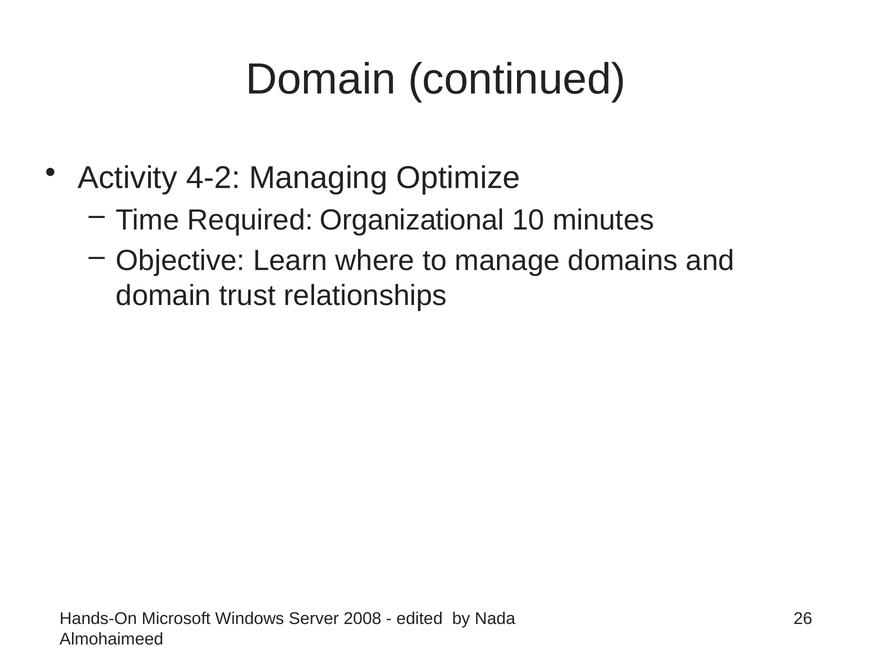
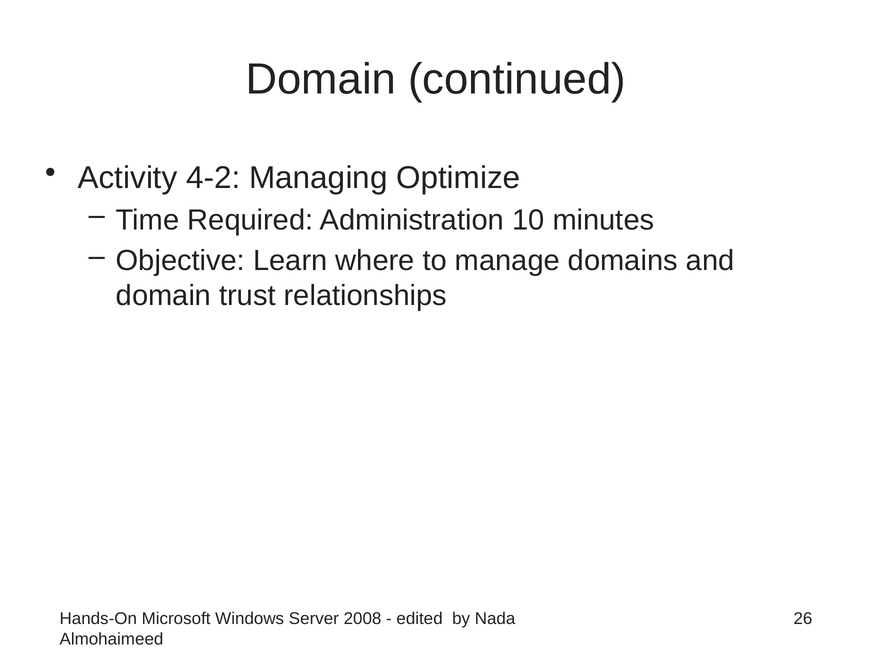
Organizational: Organizational -> Administration
